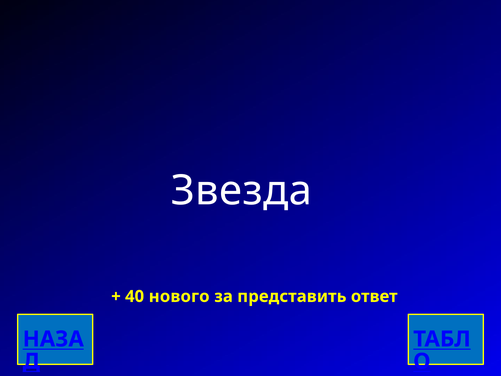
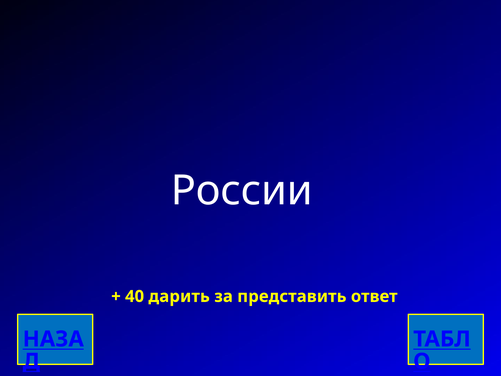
Звезда: Звезда -> России
нового: нового -> дарить
